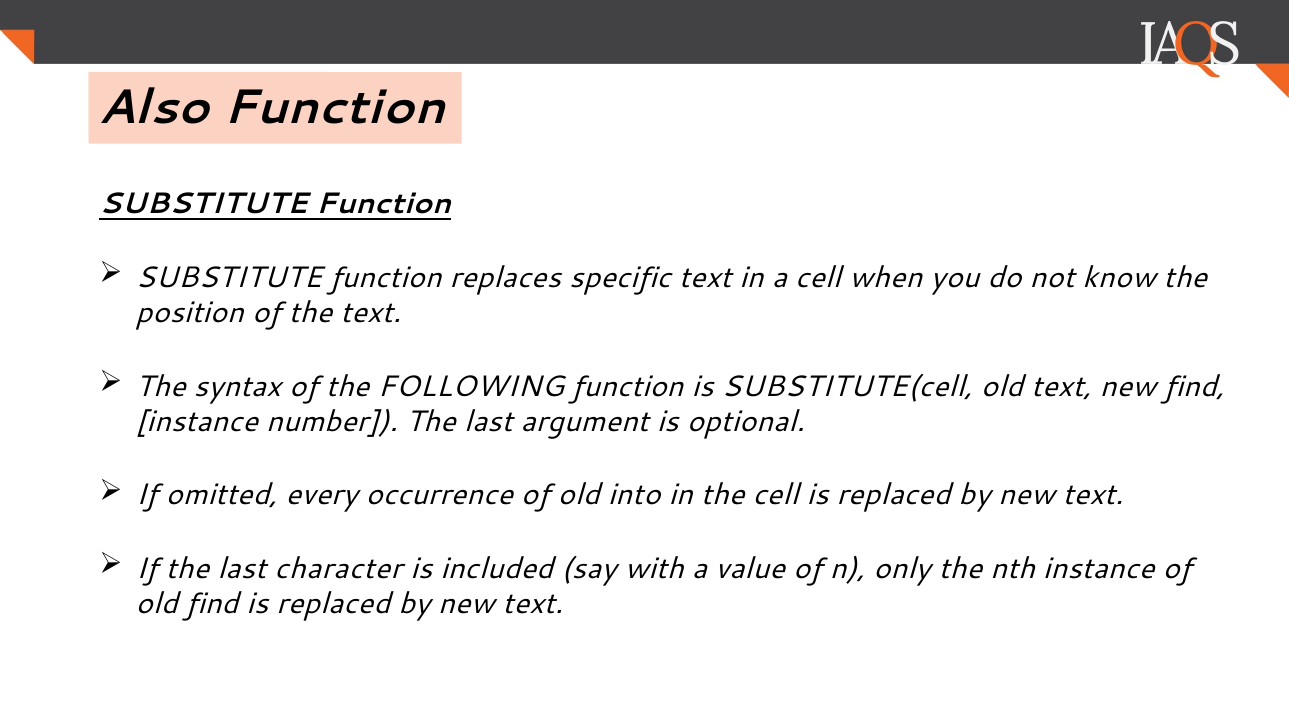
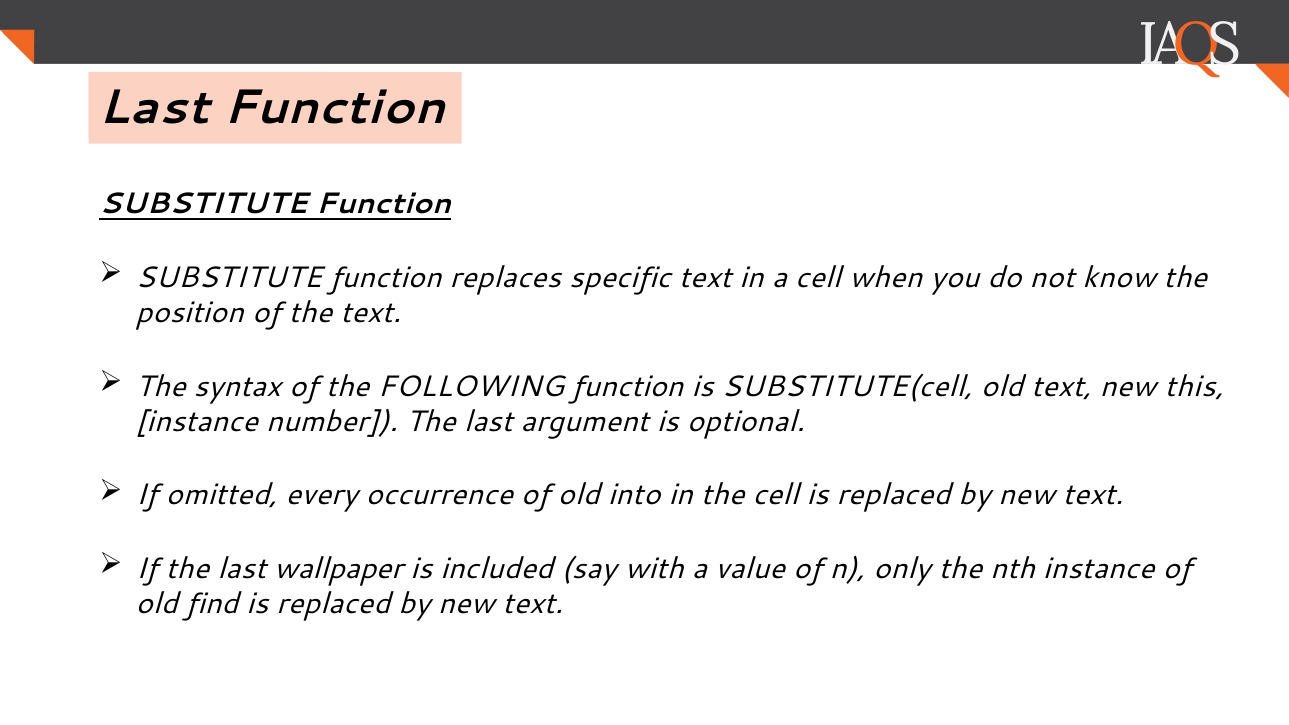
Also at (154, 108): Also -> Last
new find: find -> this
character: character -> wallpaper
